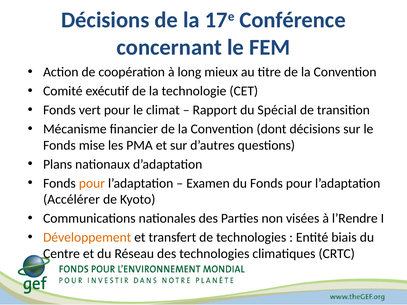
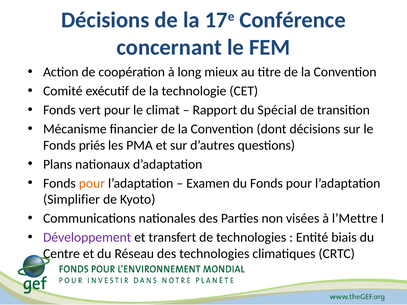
mise: mise -> priés
Accélérer: Accélérer -> Simplifier
l’Rendre: l’Rendre -> l’Mettre
Développement colour: orange -> purple
